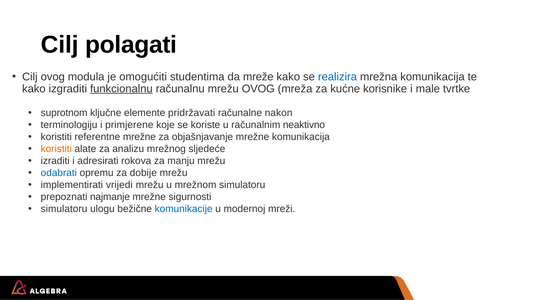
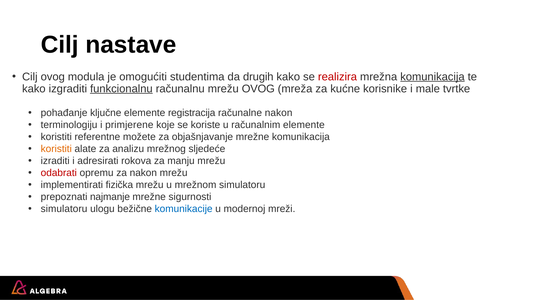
polagati: polagati -> nastave
mreže: mreže -> drugih
realizira colour: blue -> red
komunikacija at (432, 77) underline: none -> present
suprotnom: suprotnom -> pohađanje
pridržavati: pridržavati -> registracija
računalnim neaktivno: neaktivno -> elemente
referentne mrežne: mrežne -> možete
odabrati colour: blue -> red
za dobije: dobije -> nakon
vrijedi: vrijedi -> fizička
